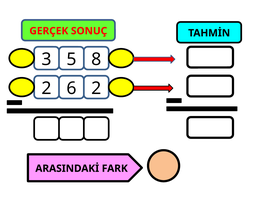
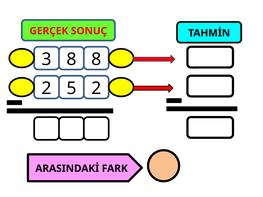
3 5: 5 -> 8
6: 6 -> 5
